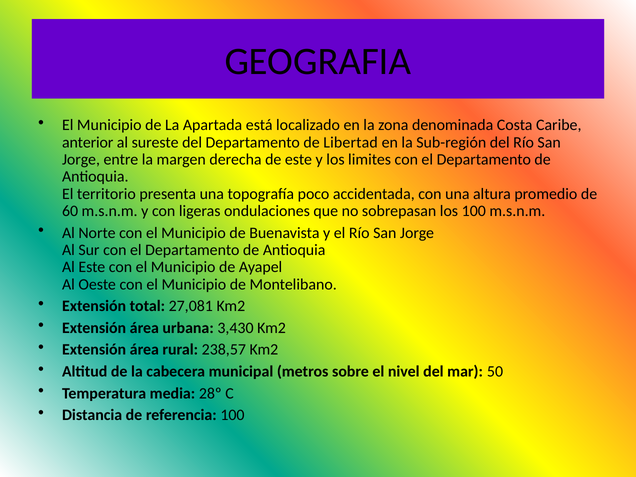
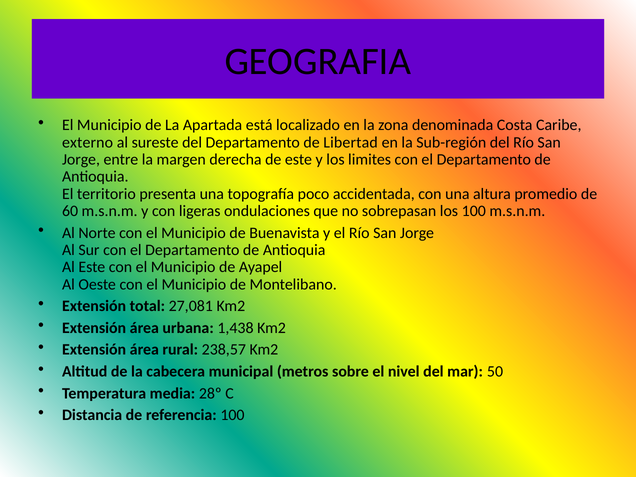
anterior: anterior -> externo
3,430: 3,430 -> 1,438
